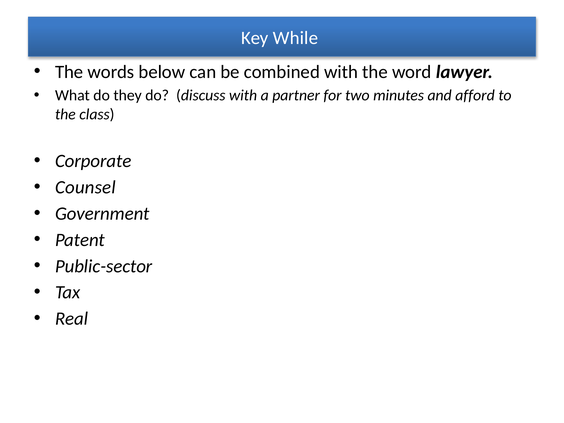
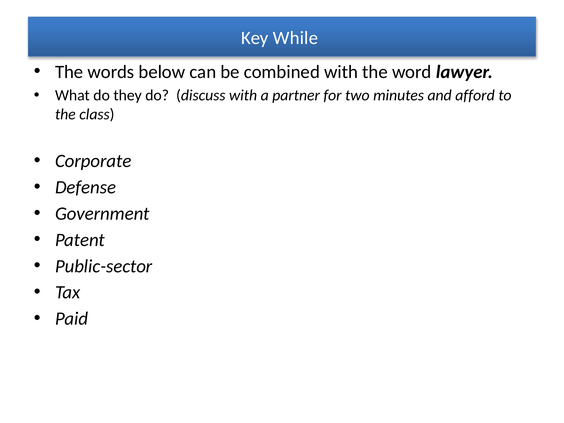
Counsel: Counsel -> Defense
Real: Real -> Paid
